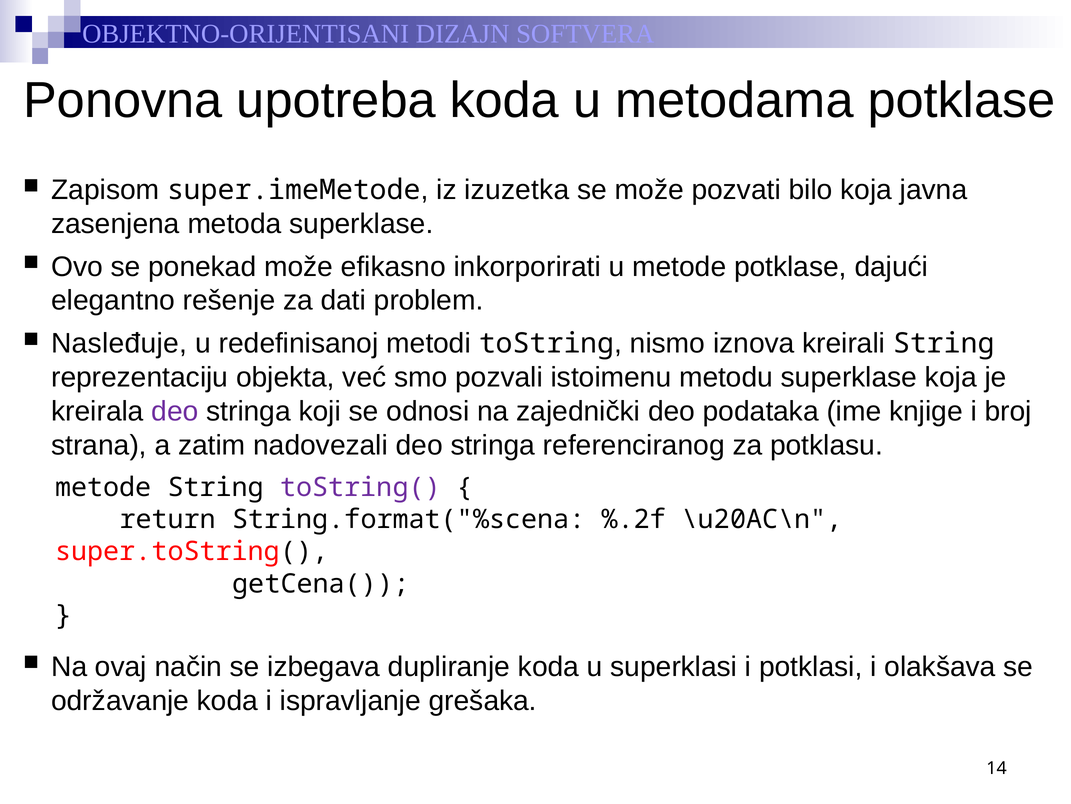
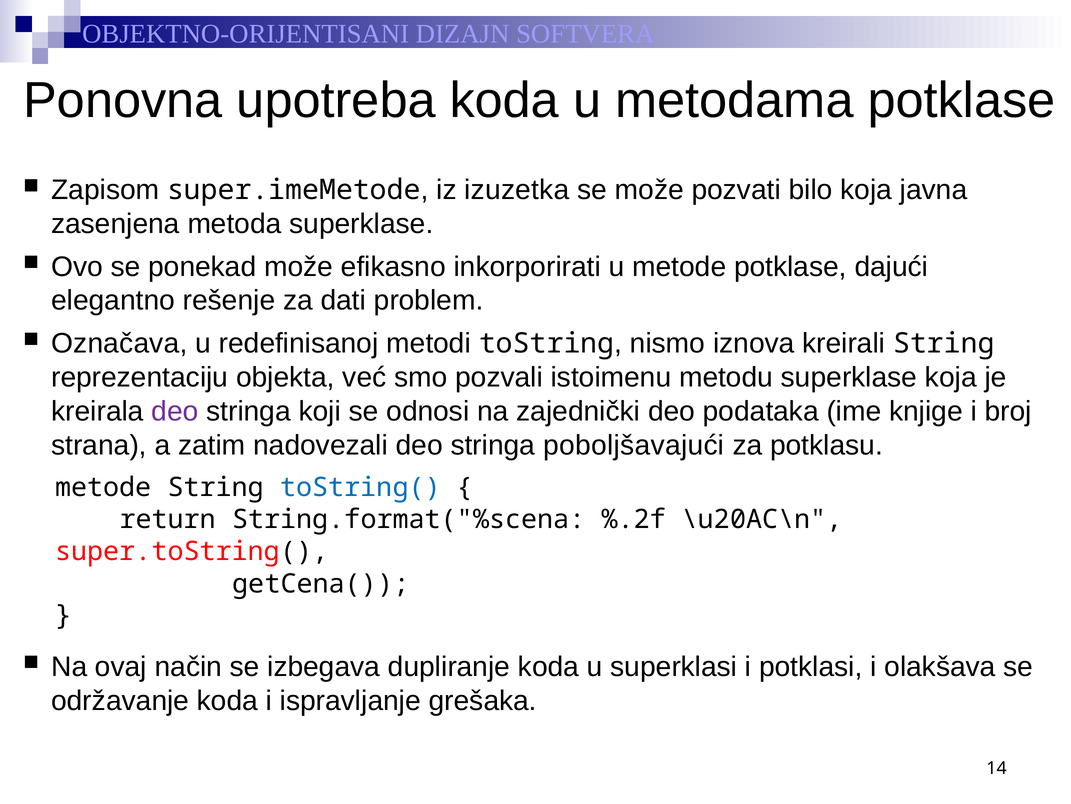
Nasleđuje: Nasleđuje -> Označava
referenciranog: referenciranog -> poboljšavajući
toString( colour: purple -> blue
